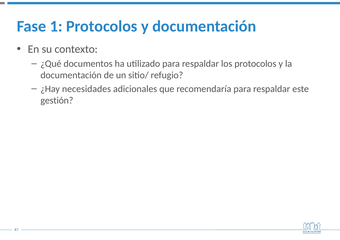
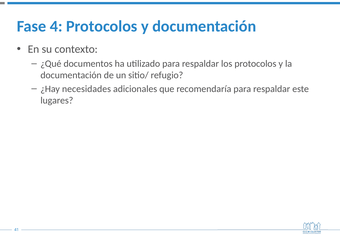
1: 1 -> 4
gestión: gestión -> lugares
